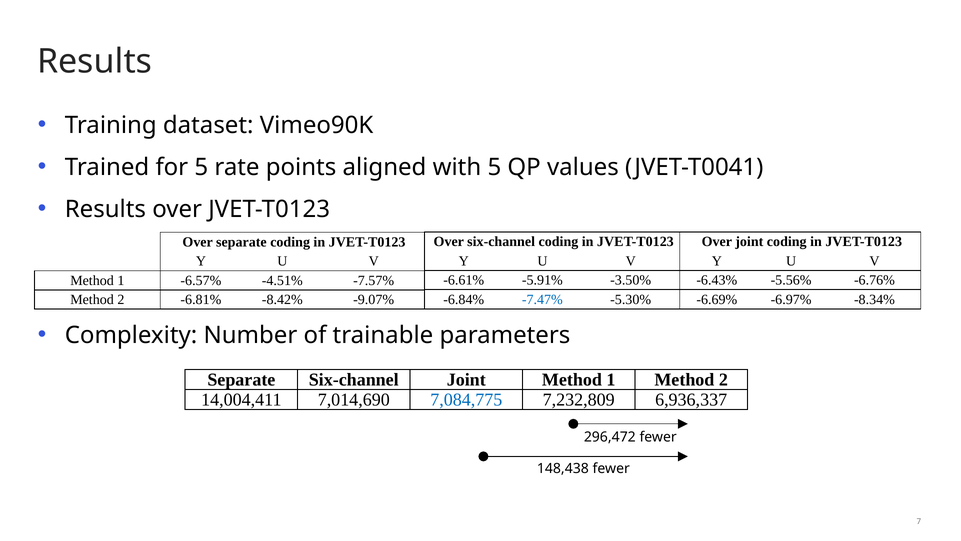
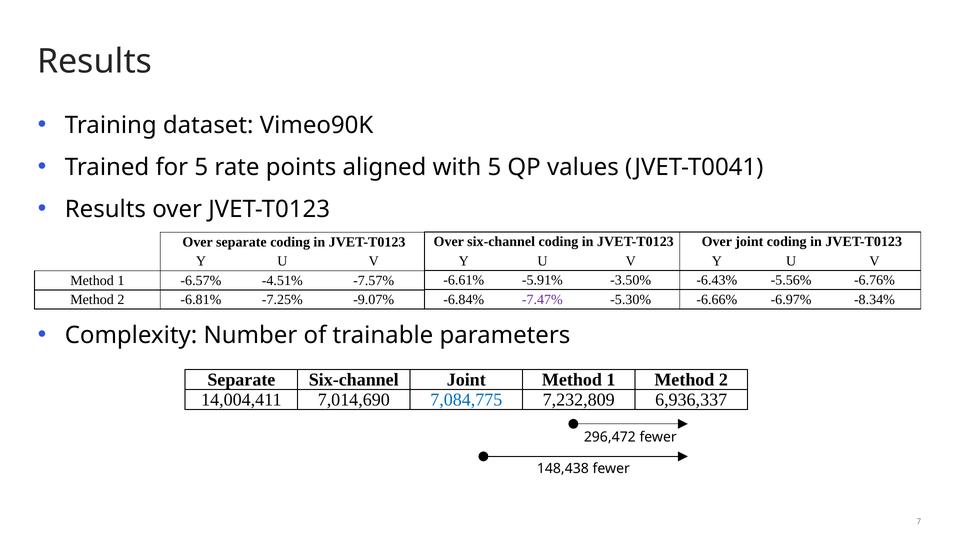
-7.47% colour: blue -> purple
-6.69%: -6.69% -> -6.66%
-8.42%: -8.42% -> -7.25%
